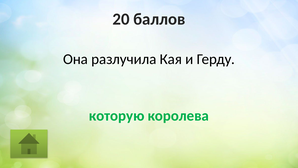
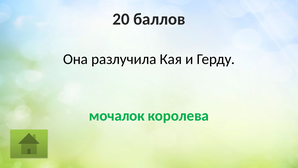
которую: которую -> мочалок
